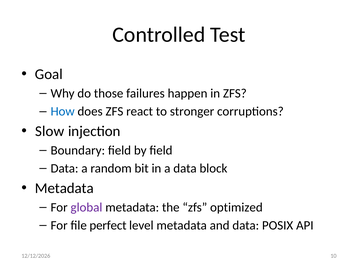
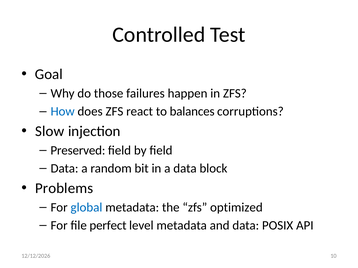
stronger: stronger -> balances
Boundary: Boundary -> Preserved
Metadata at (64, 189): Metadata -> Problems
global colour: purple -> blue
